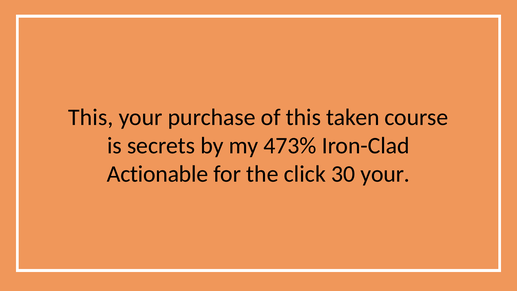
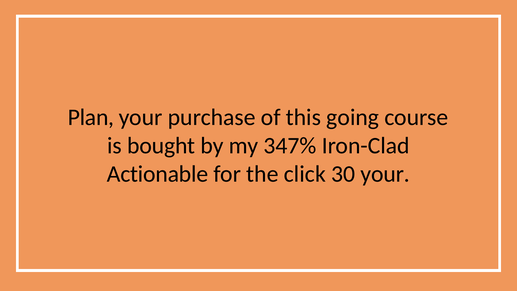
This at (91, 117): This -> Plan
taken: taken -> going
secrets: secrets -> bought
473%: 473% -> 347%
